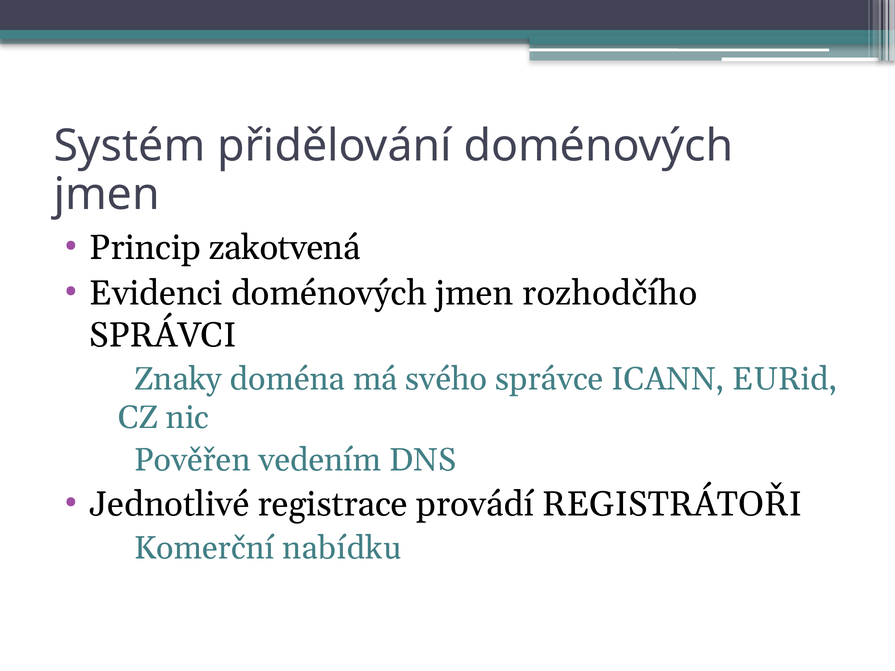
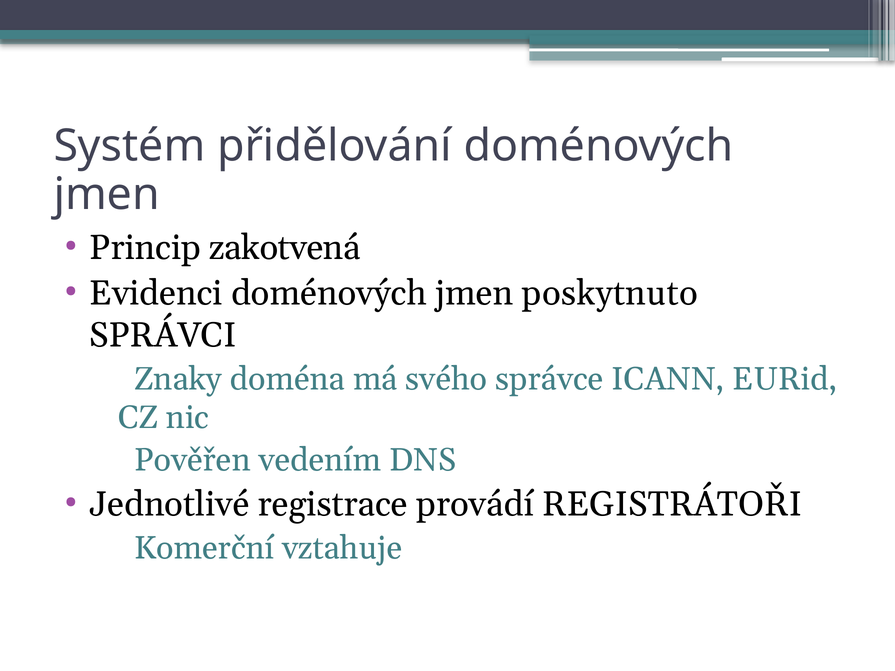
rozhodčího: rozhodčího -> poskytnuto
nabídku: nabídku -> vztahuje
